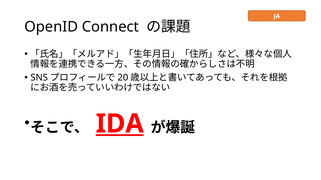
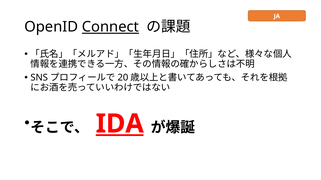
Connect underline: none -> present
